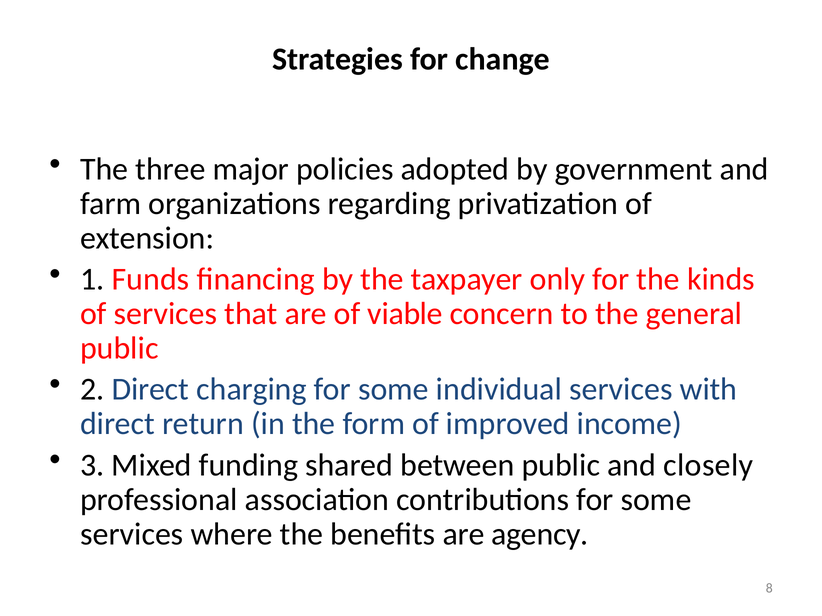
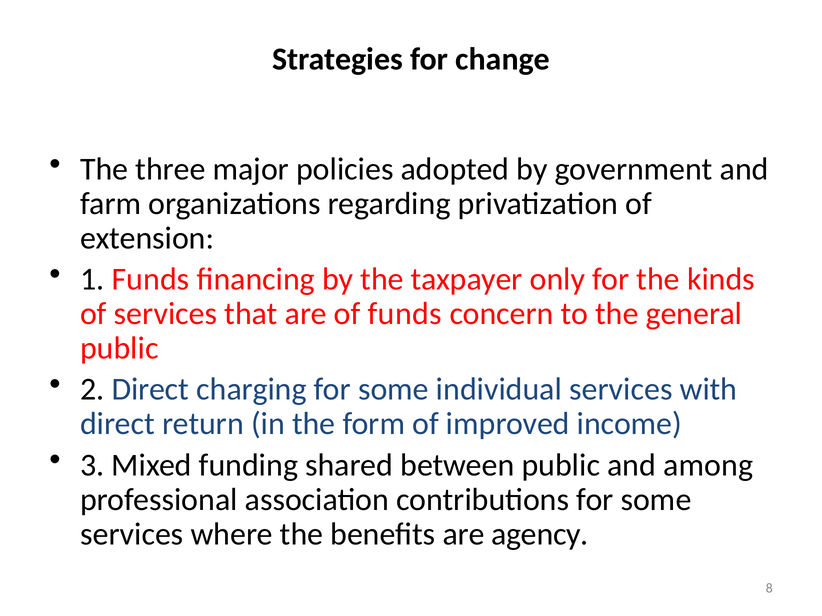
of viable: viable -> funds
closely: closely -> among
